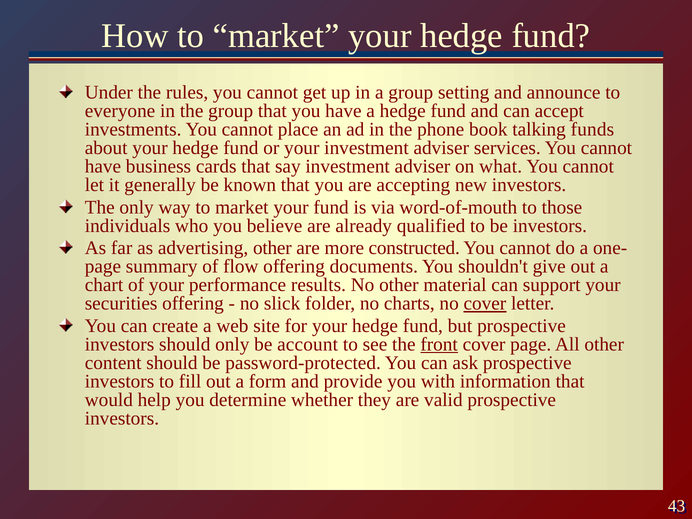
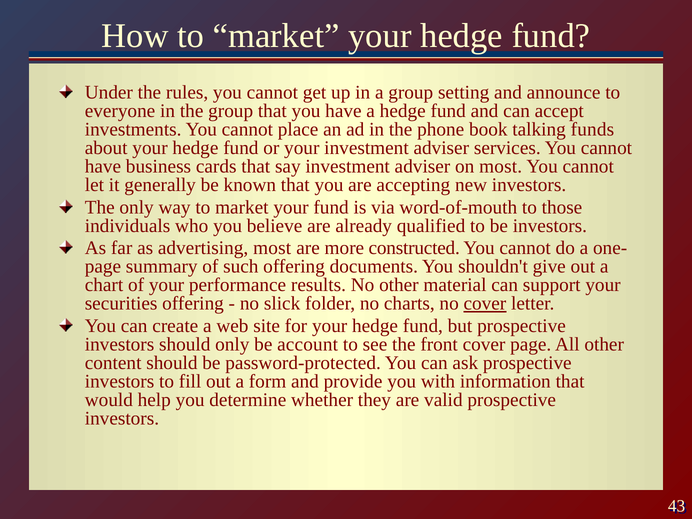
on what: what -> most
advertising other: other -> most
flow: flow -> such
front underline: present -> none
